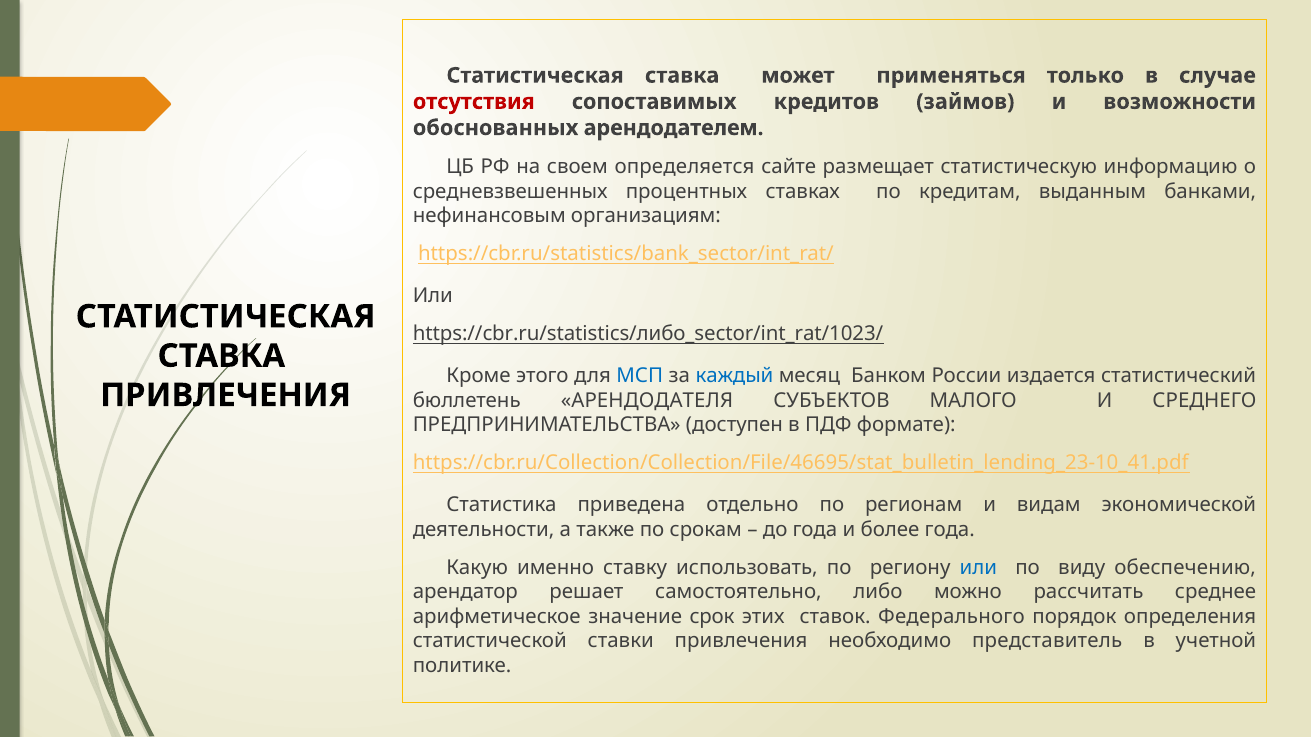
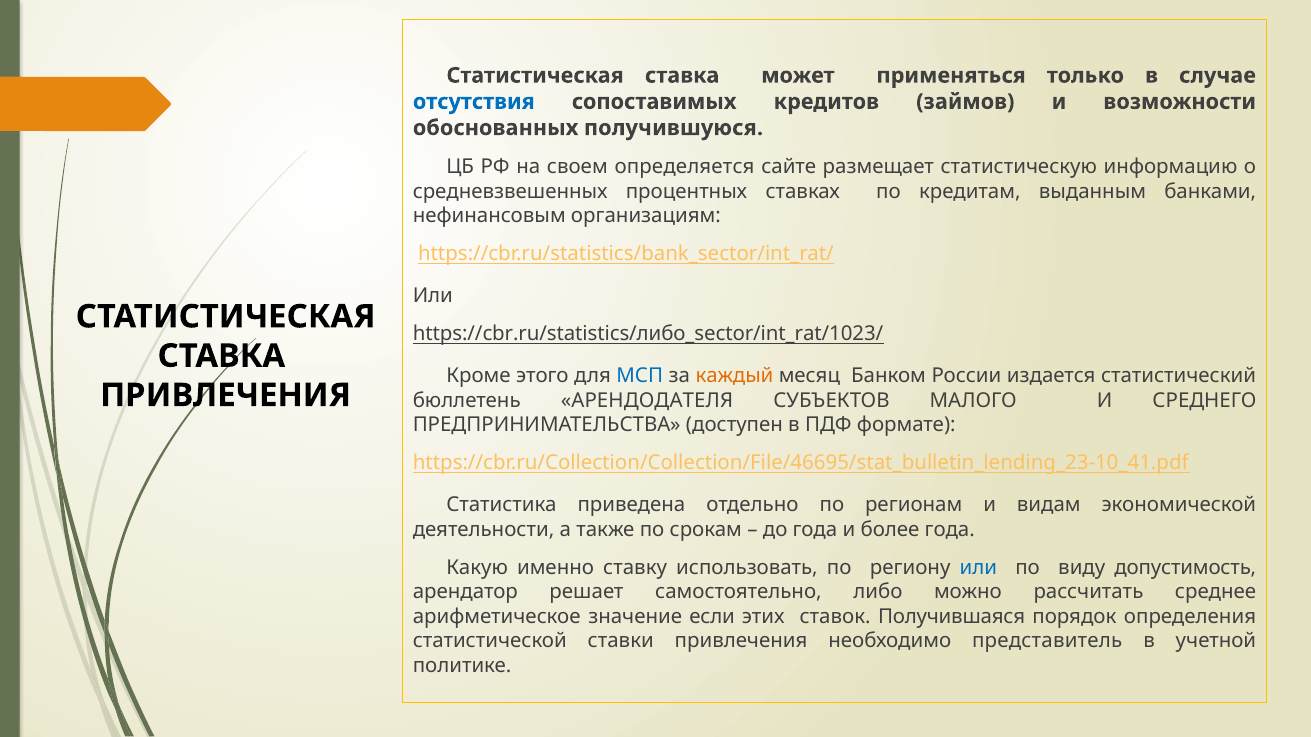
отсутствия colour: red -> blue
арендодателем: арендодателем -> получившуюся
каждый colour: blue -> orange
обеспечению: обеспечению -> допустимость
срок: срок -> если
Федерального: Федерального -> Получившаяся
